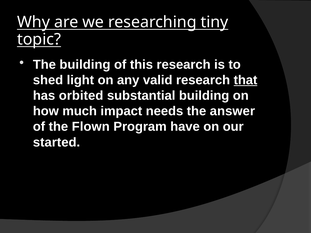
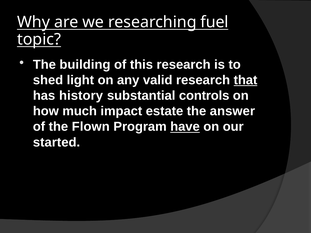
tiny: tiny -> fuel
orbited: orbited -> history
substantial building: building -> controls
needs: needs -> estate
have underline: none -> present
